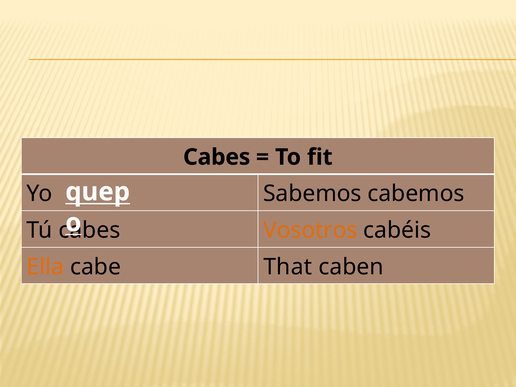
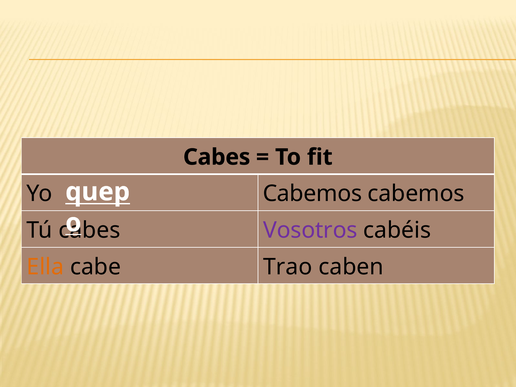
Yo Sabemos: Sabemos -> Cabemos
Vosotros colour: orange -> purple
That: That -> Trao
